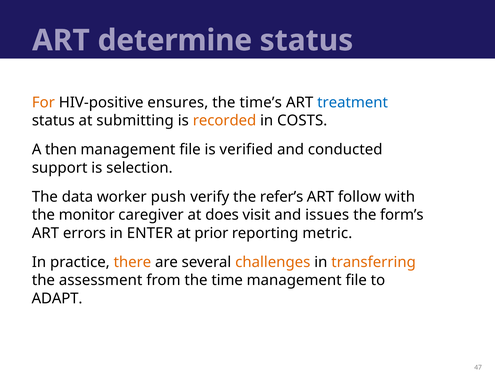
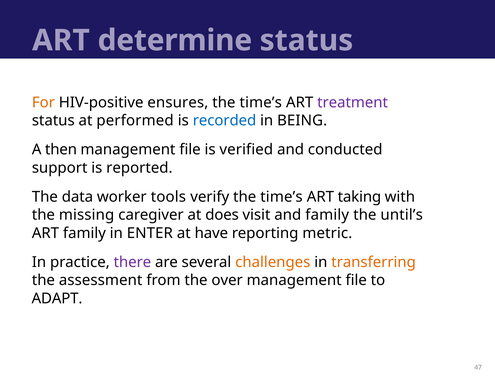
treatment colour: blue -> purple
submitting: submitting -> performed
recorded colour: orange -> blue
COSTS: COSTS -> BEING
selection: selection -> reported
push: push -> tools
verify the refer’s: refer’s -> time’s
follow: follow -> taking
monitor: monitor -> missing
and issues: issues -> family
form’s: form’s -> until’s
ART errors: errors -> family
prior: prior -> have
there colour: orange -> purple
time: time -> over
